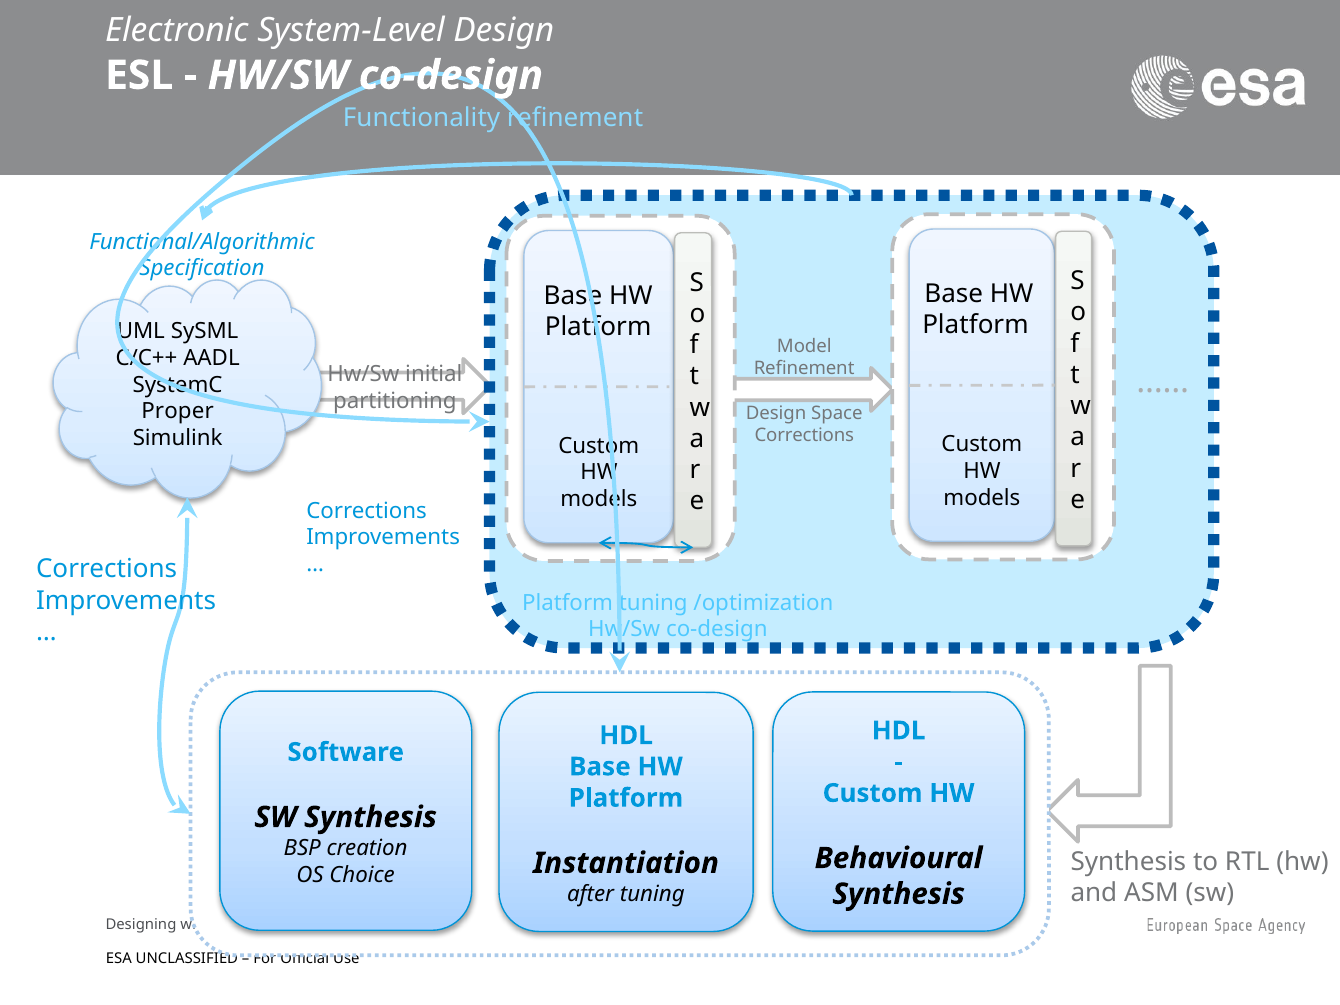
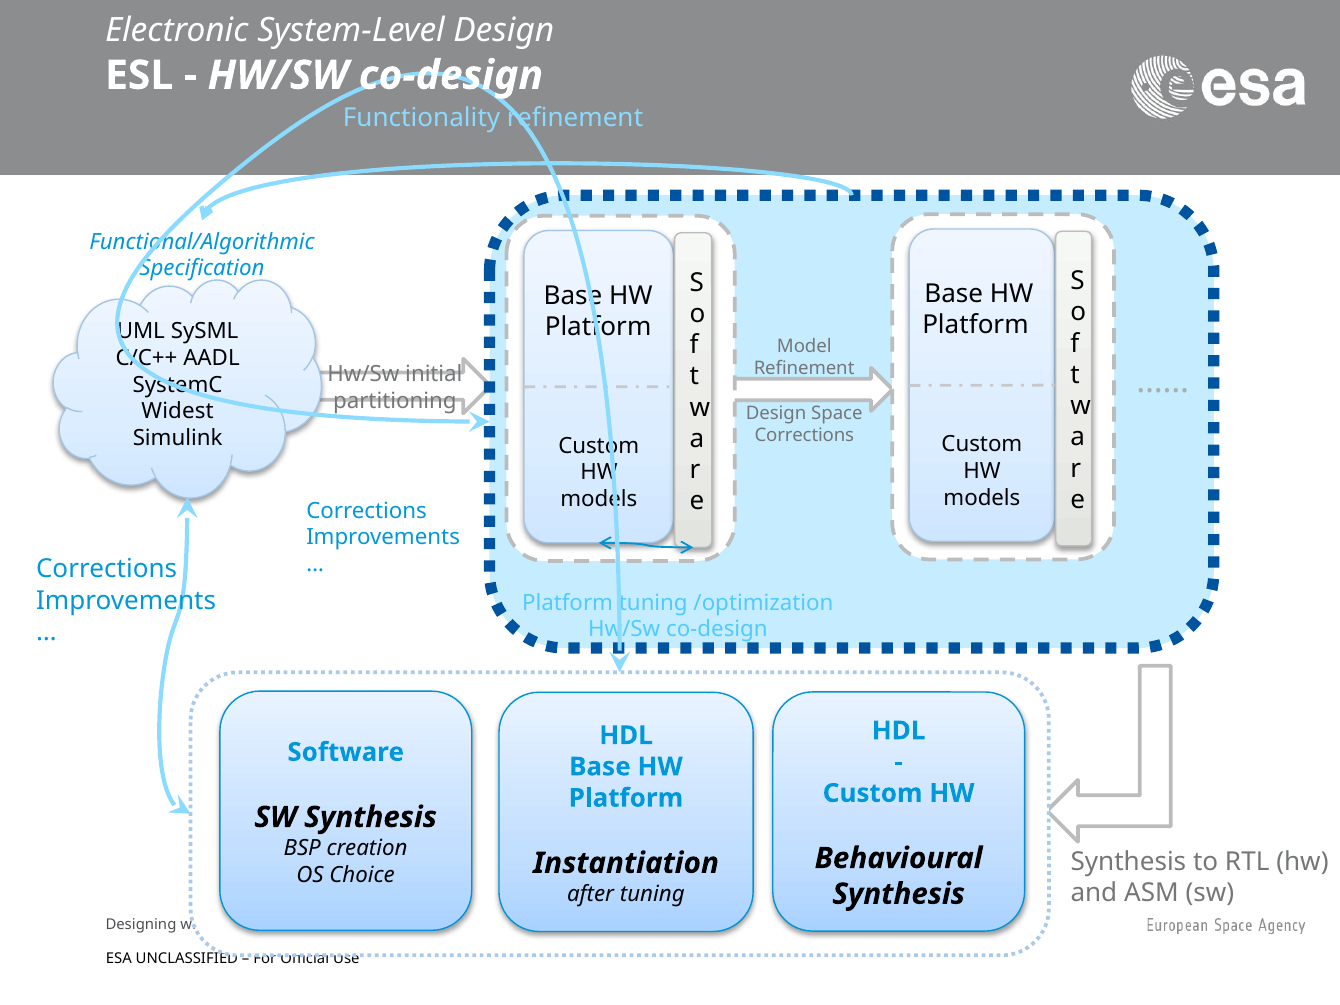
Proper: Proper -> Widest
